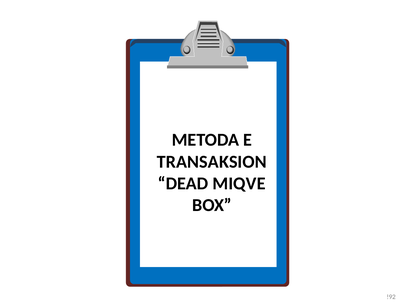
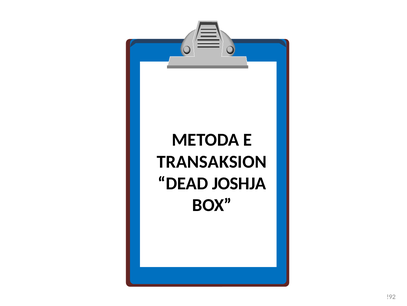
MIQVE: MIQVE -> JOSHJA
